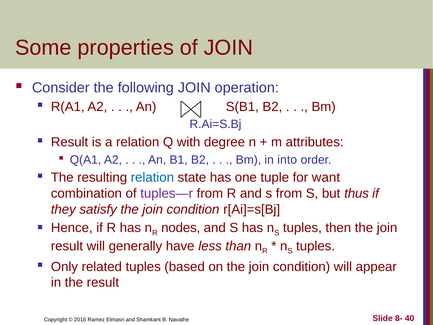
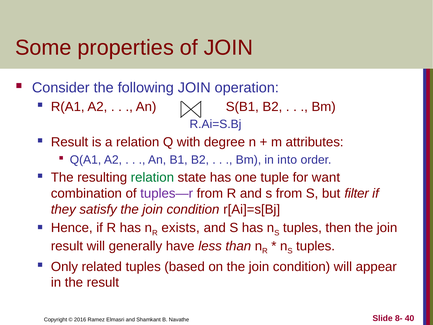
relation at (152, 177) colour: blue -> green
thus: thus -> filter
nodes: nodes -> exists
